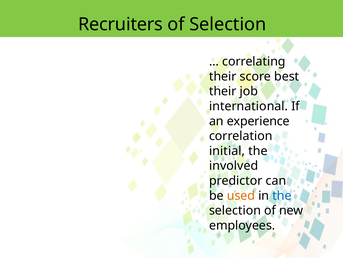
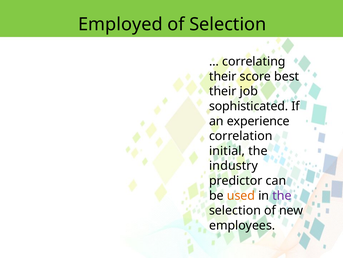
Recruiters: Recruiters -> Employed
international: international -> sophisticated
involved: involved -> industry
the at (282, 195) colour: blue -> purple
